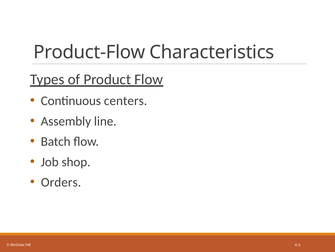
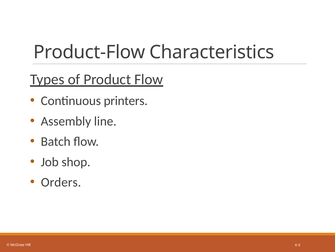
centers: centers -> printers
